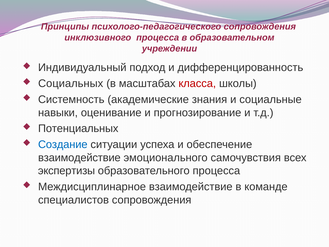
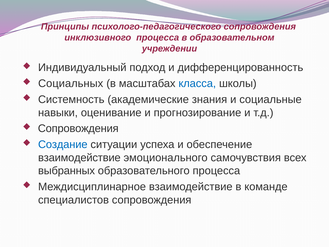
класса colour: red -> blue
Потенциальных at (78, 128): Потенциальных -> Сопровождения
экспертизы: экспертизы -> выбранных
